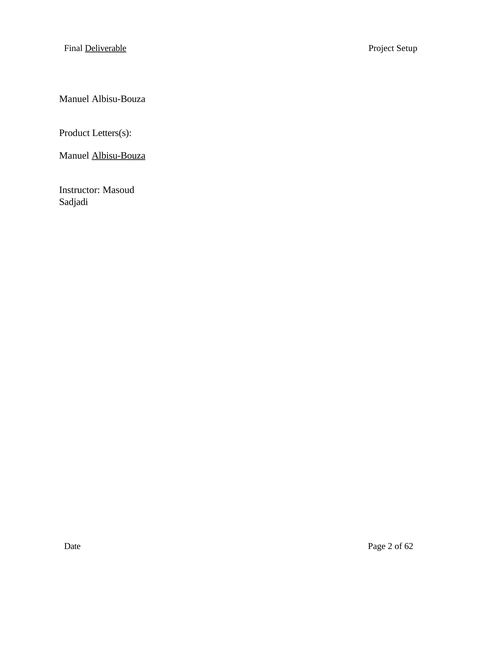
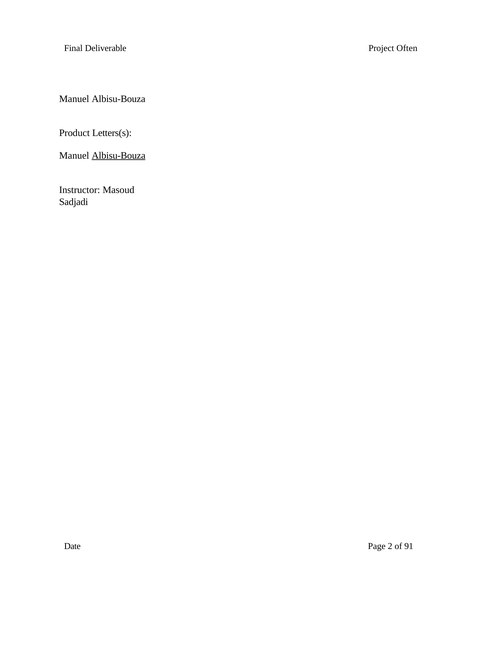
Deliverable underline: present -> none
Setup: Setup -> Often
62: 62 -> 91
